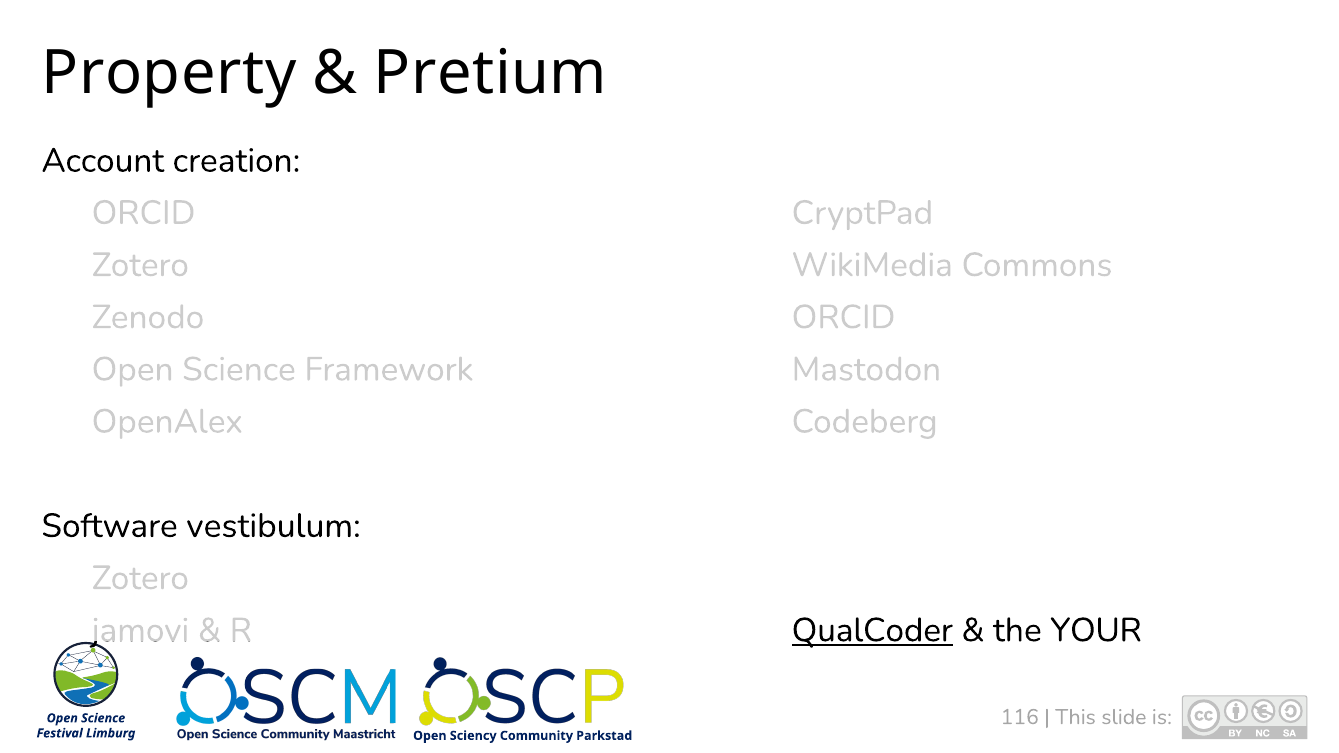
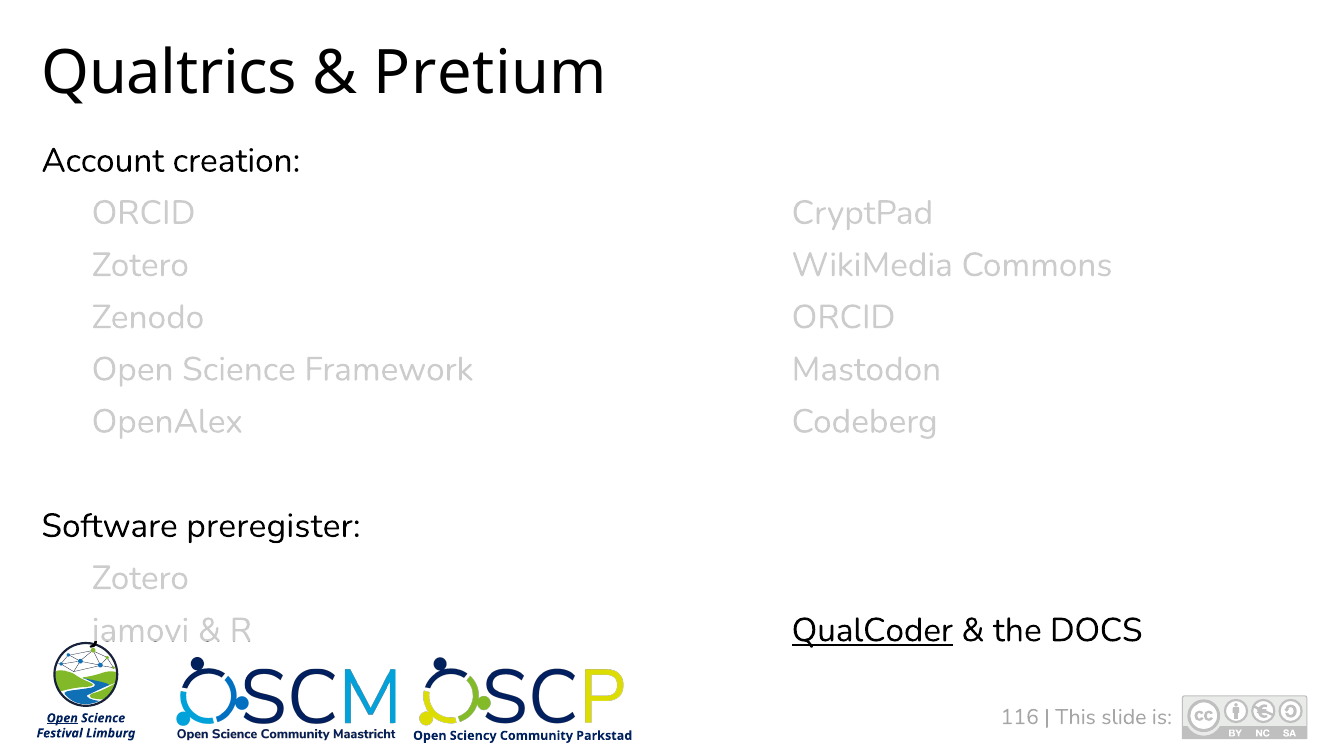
Property: Property -> Qualtrics
vestibulum: vestibulum -> preregister
YOUR: YOUR -> DOCS
Open at (62, 718) underline: none -> present
